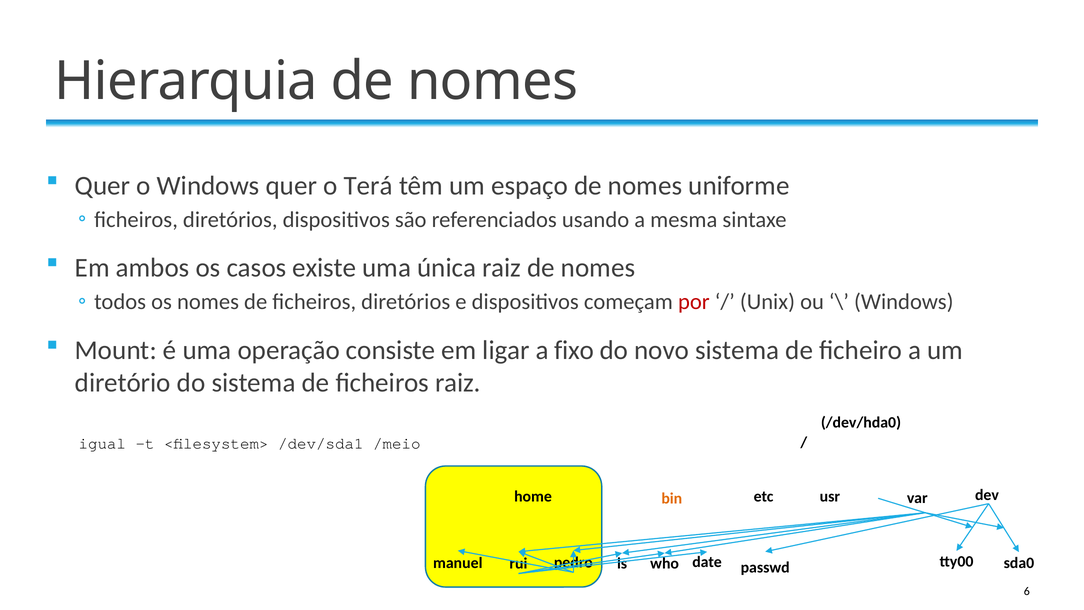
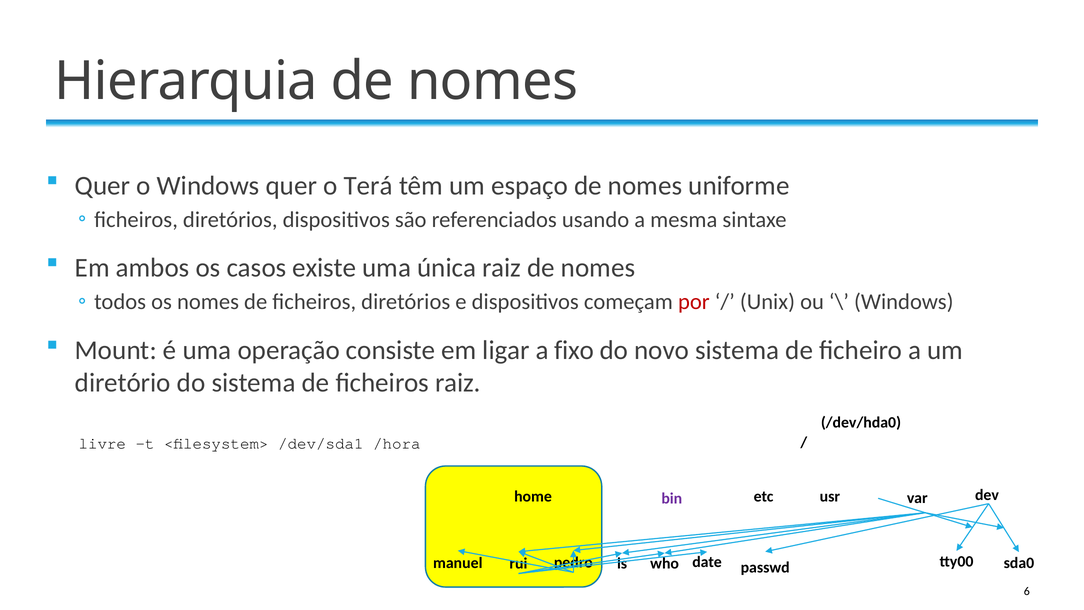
igual: igual -> livre
/meio: /meio -> /hora
bin colour: orange -> purple
